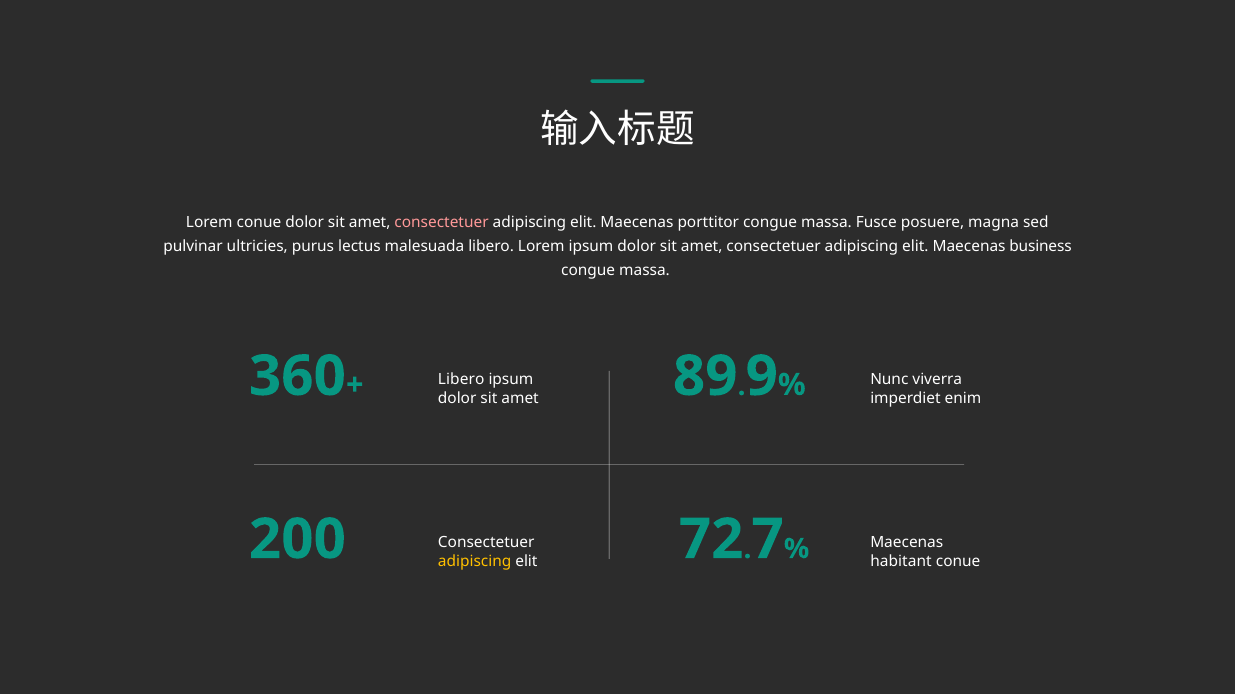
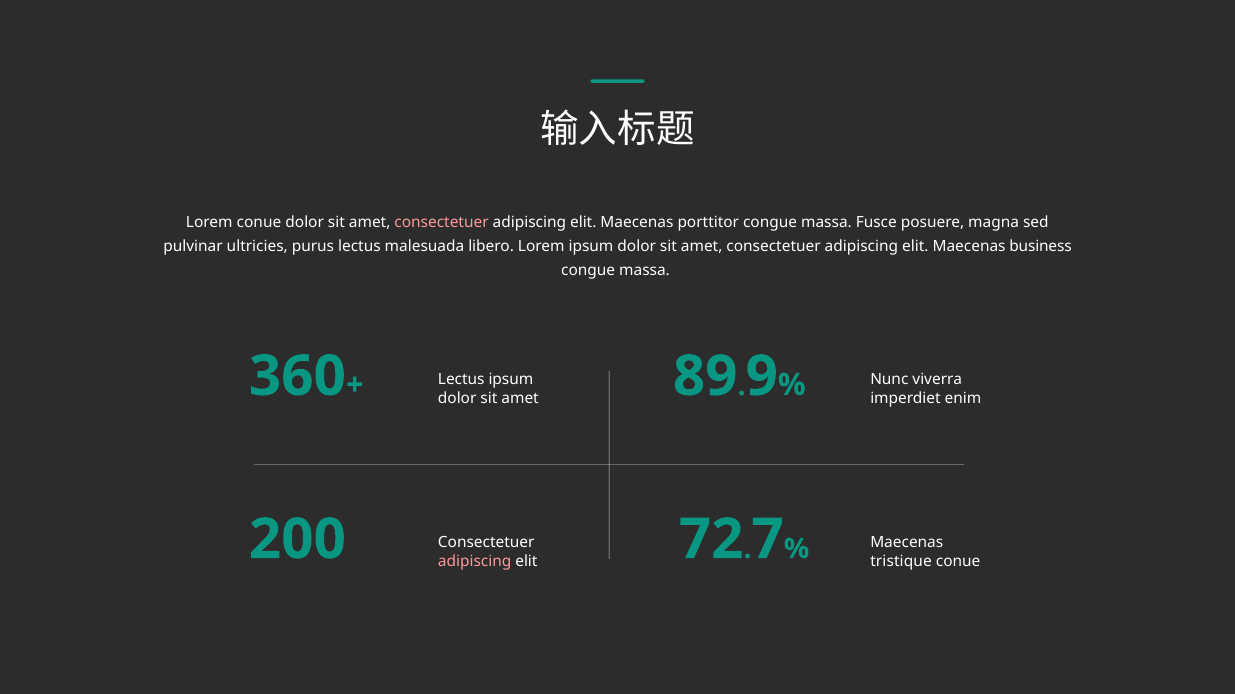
Libero at (461, 380): Libero -> Lectus
adipiscing at (475, 562) colour: yellow -> pink
habitant: habitant -> tristique
